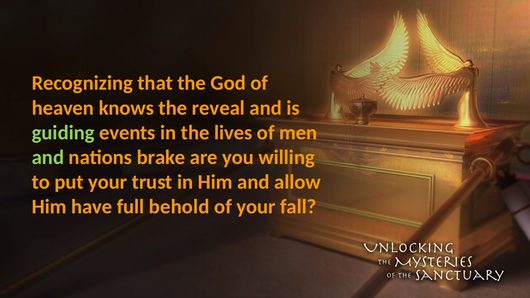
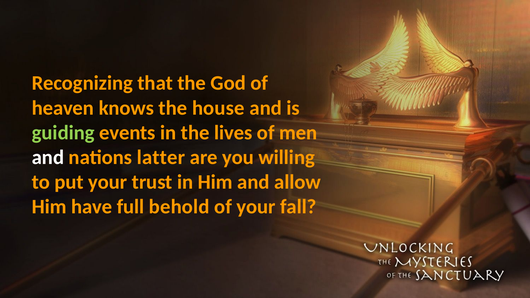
reveal: reveal -> house
and at (48, 157) colour: light green -> white
brake: brake -> latter
